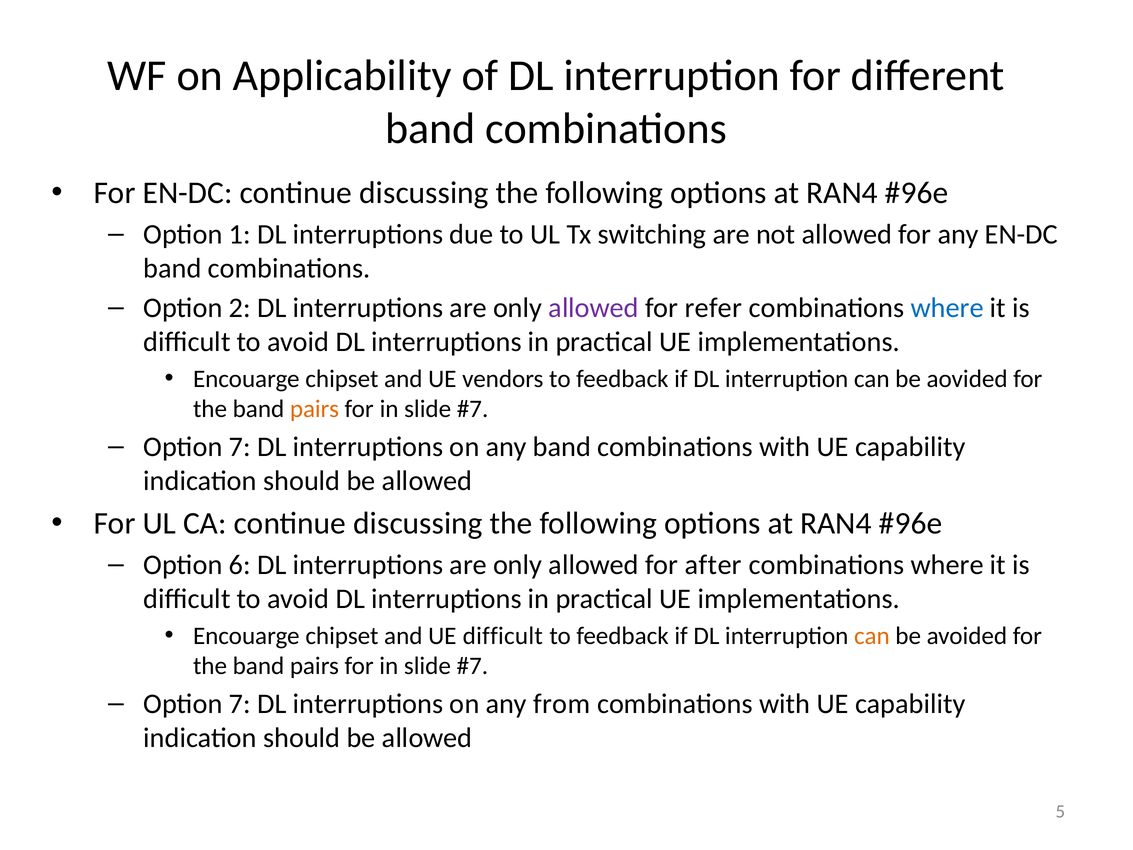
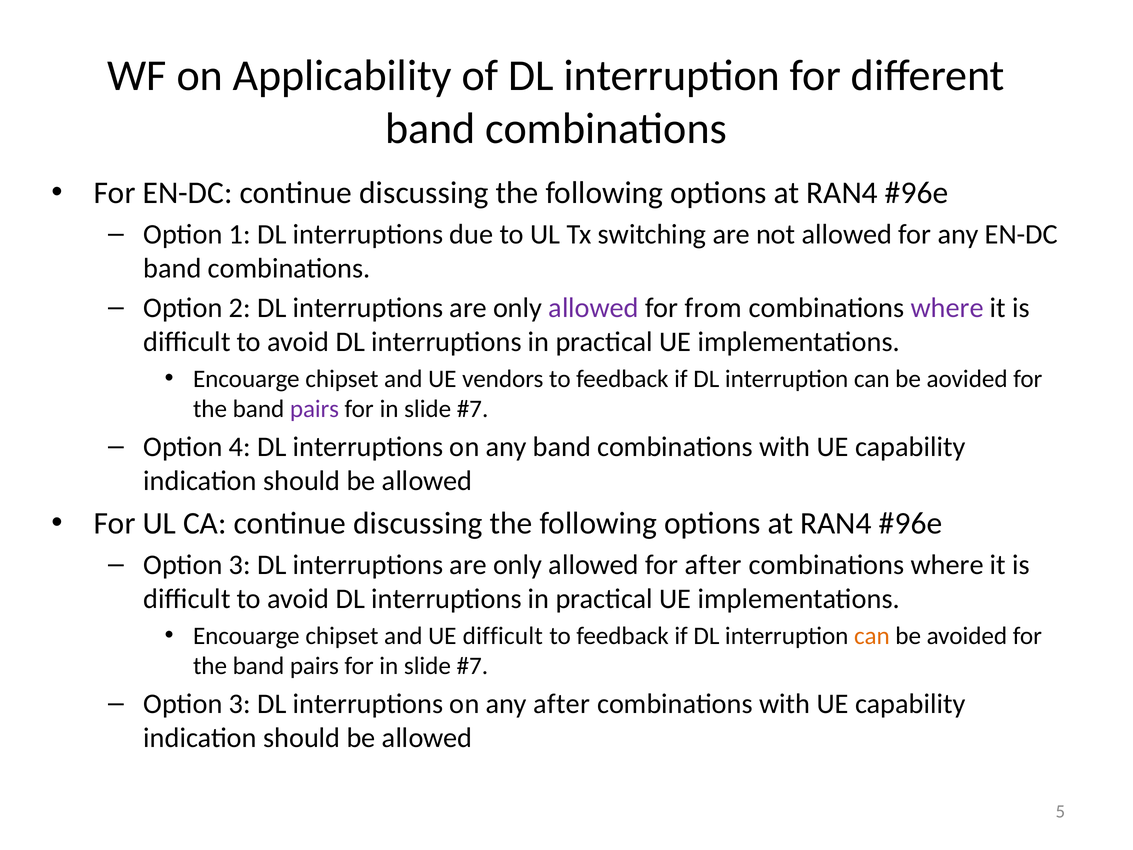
refer: refer -> from
where at (947, 308) colour: blue -> purple
pairs at (314, 409) colour: orange -> purple
7 at (240, 447): 7 -> 4
6 at (240, 565): 6 -> 3
7 at (240, 704): 7 -> 3
any from: from -> after
